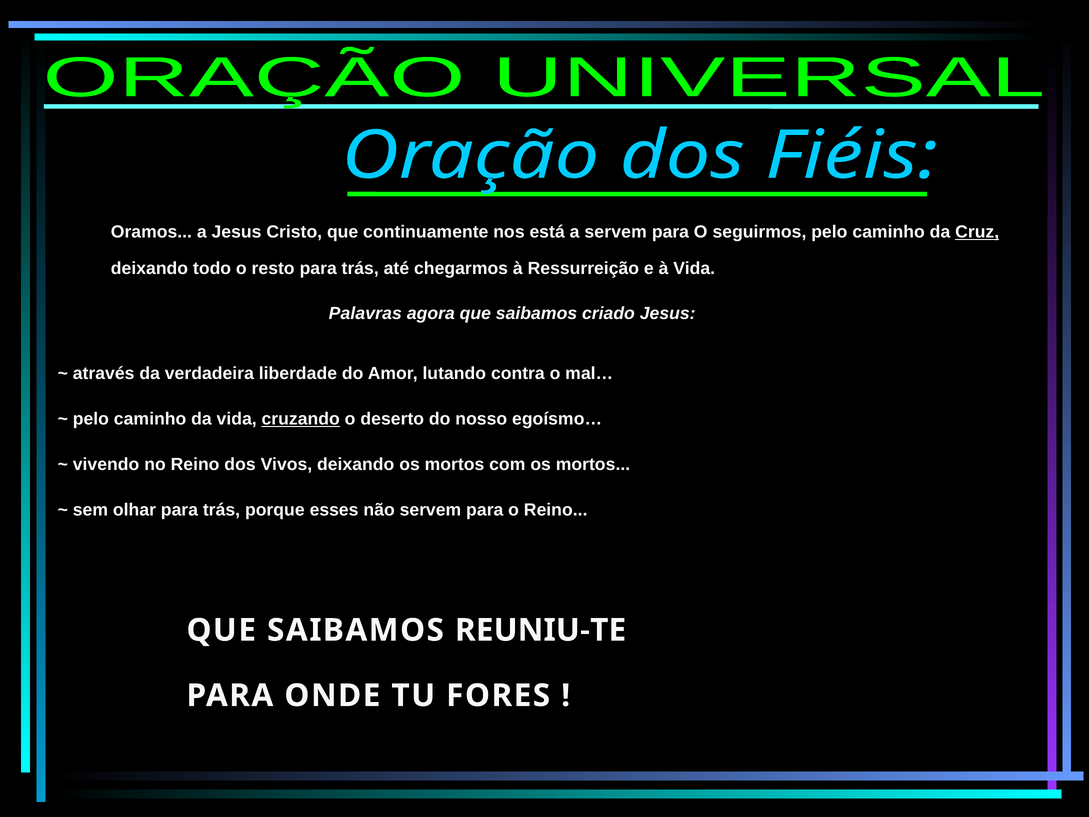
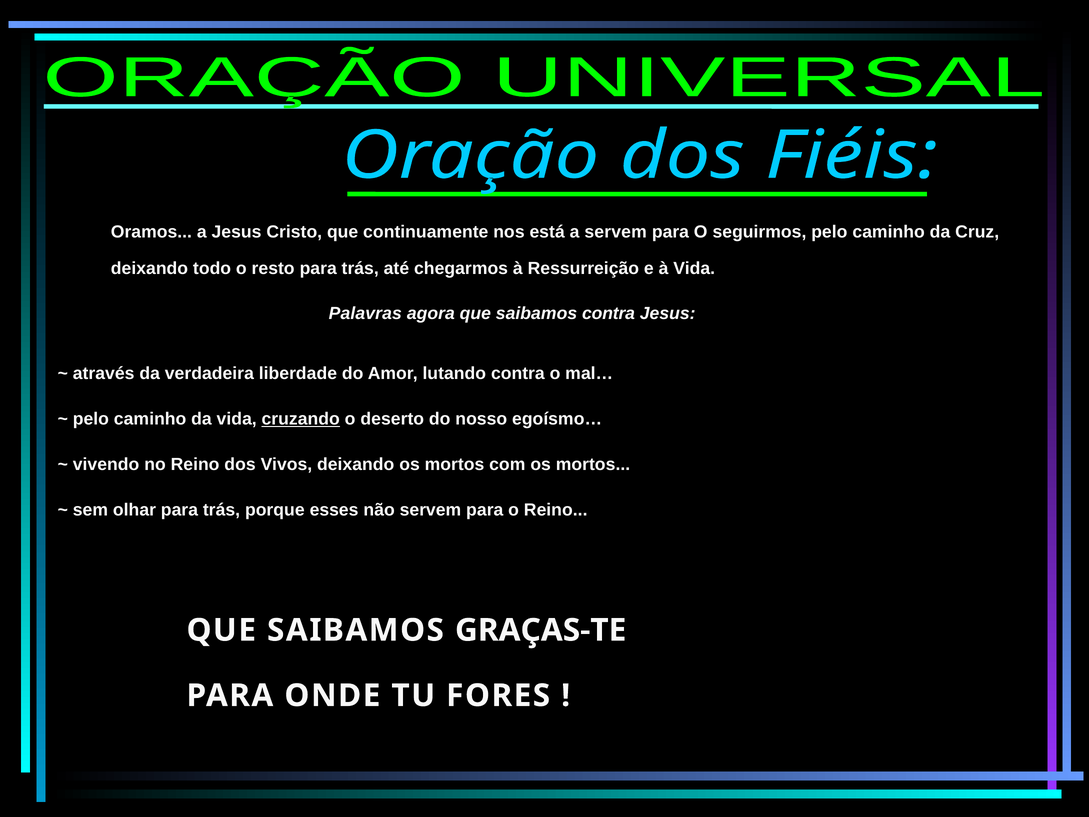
Cruz underline: present -> none
saibamos criado: criado -> contra
REUNIU-TE: REUNIU-TE -> GRAÇAS-TE
